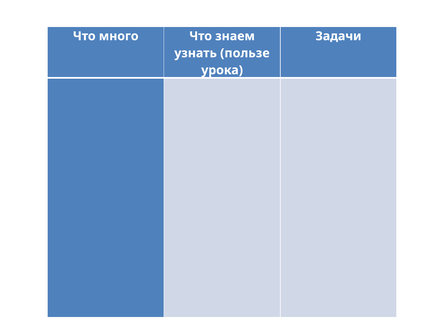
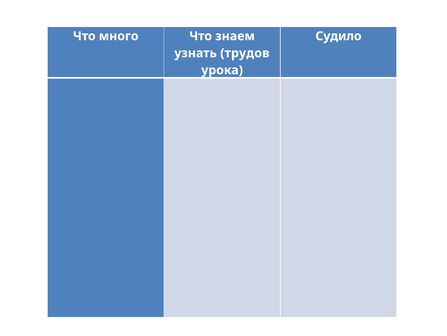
Задачи: Задачи -> Судило
пользе: пользе -> трудов
